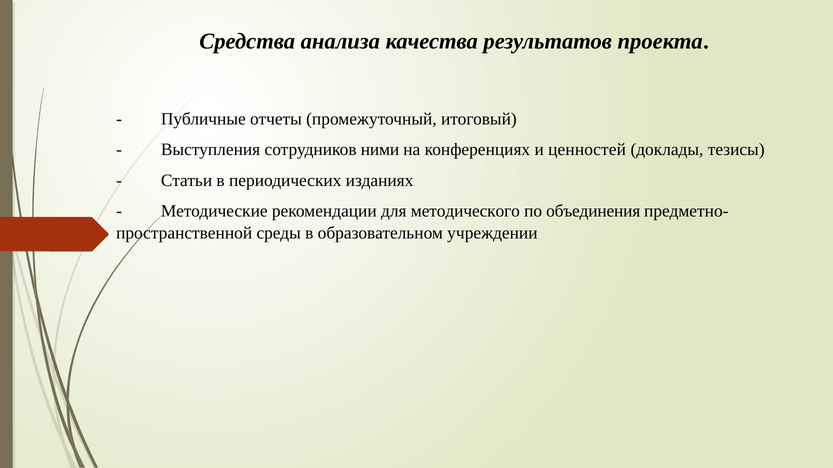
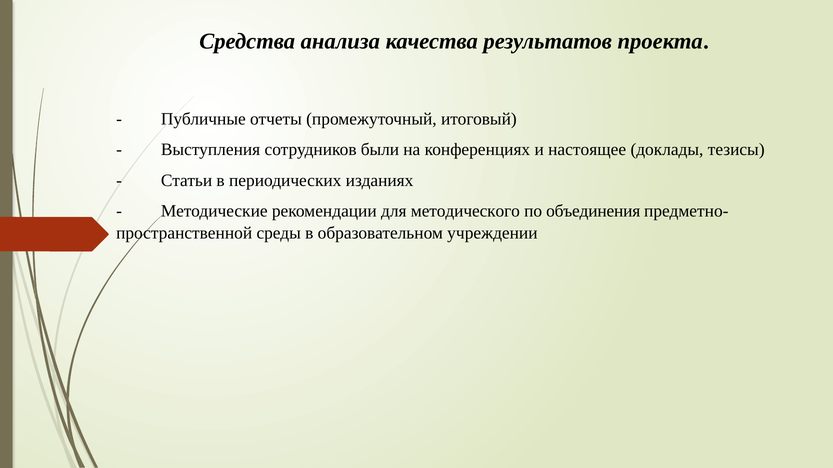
ними: ними -> были
ценностей: ценностей -> настоящее
